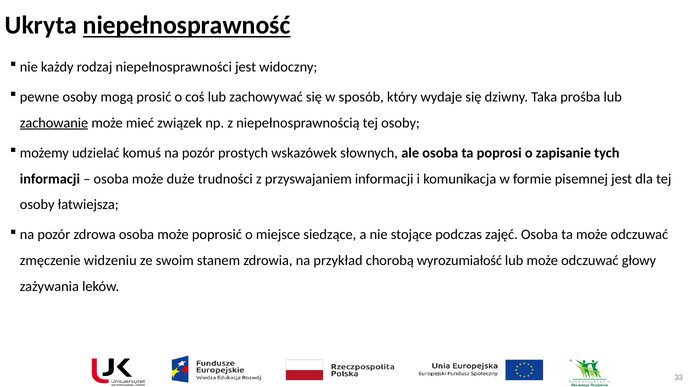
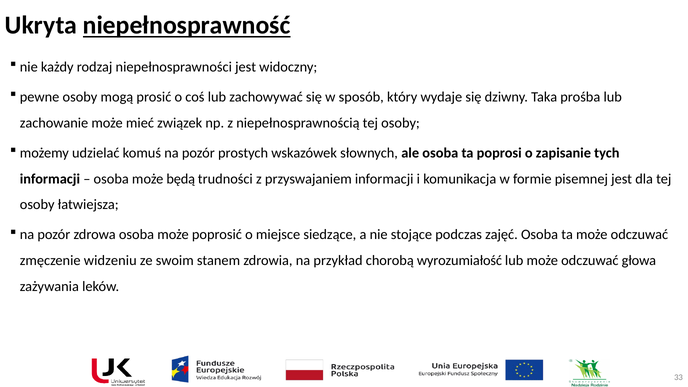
zachowanie underline: present -> none
duże: duże -> będą
głowy: głowy -> głowa
